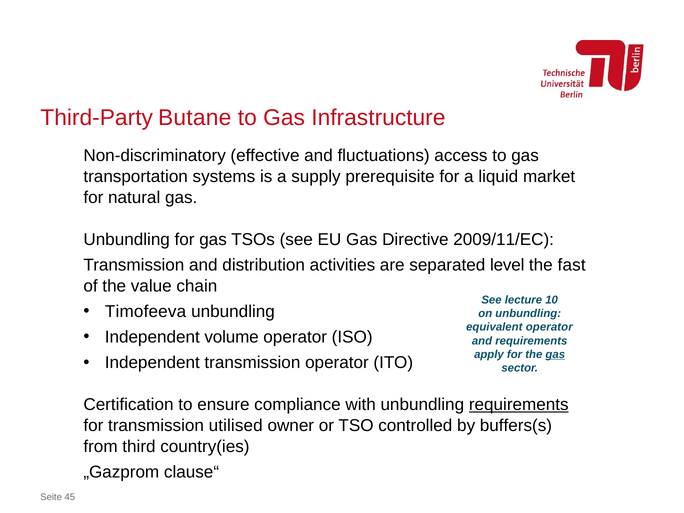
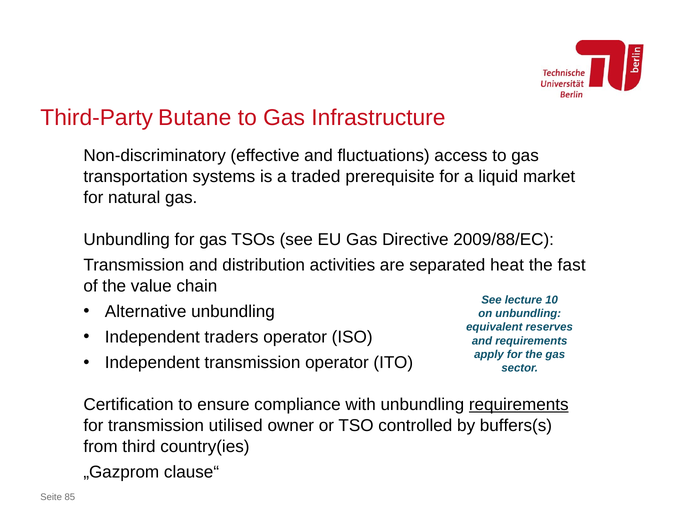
supply: supply -> traded
2009/11/EC: 2009/11/EC -> 2009/88/EC
level: level -> heat
Timofeeva: Timofeeva -> Alternative
equivalent operator: operator -> reserves
volume: volume -> traders
gas at (555, 355) underline: present -> none
45: 45 -> 85
